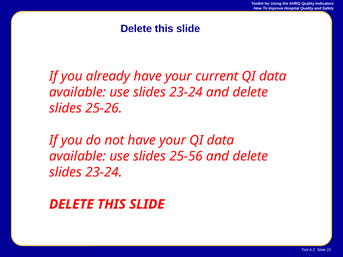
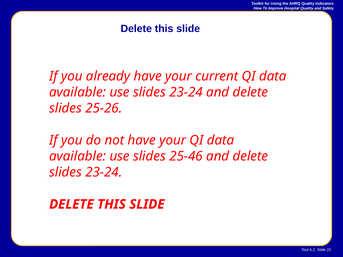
25-56: 25-56 -> 25-46
